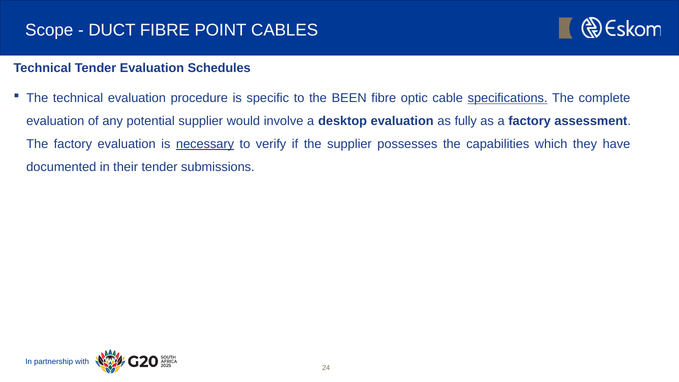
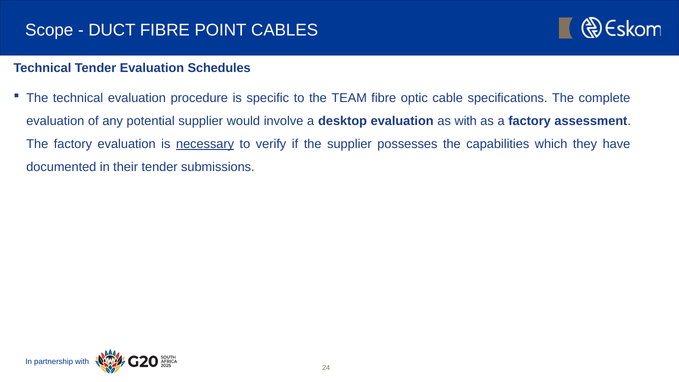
BEEN: BEEN -> TEAM
specifications underline: present -> none
as fully: fully -> with
